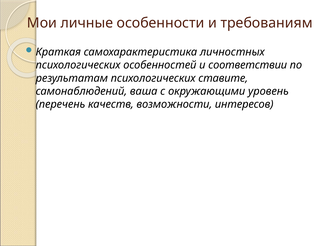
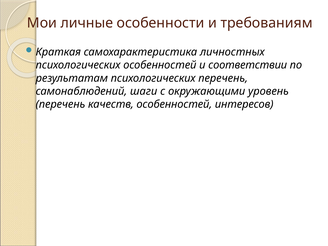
психологических ставите: ставите -> перечень
ваша: ваша -> шаги
качеств возможности: возможности -> особенностей
